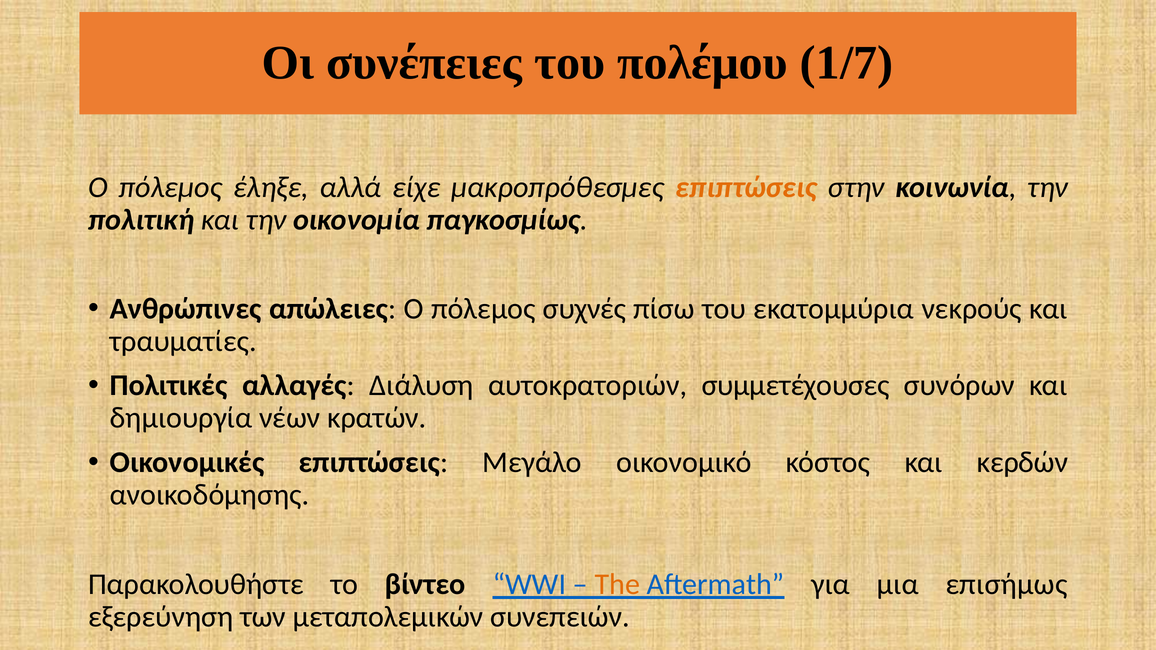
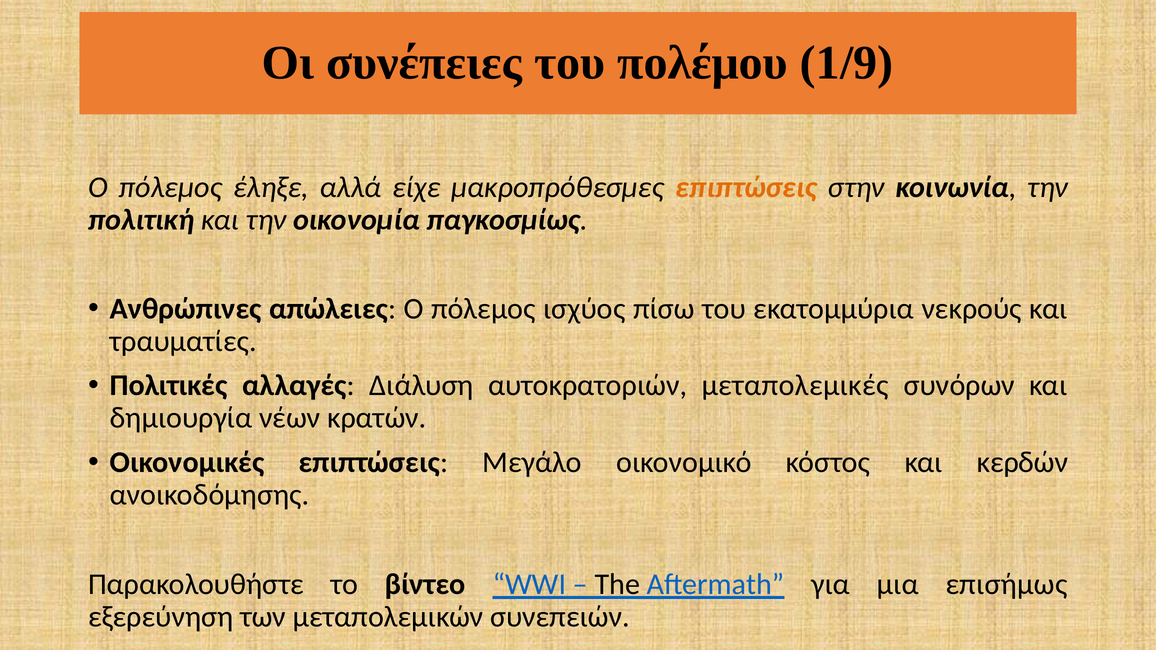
1/7: 1/7 -> 1/9
συχνές: συχνές -> ισχύος
συμμετέχουσες: συμμετέχουσες -> μεταπολεμικές
The colour: orange -> black
